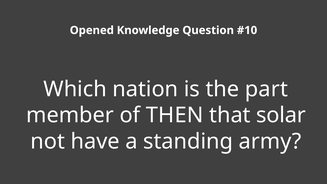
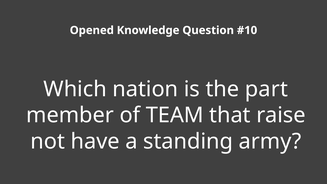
THEN: THEN -> TEAM
solar: solar -> raise
